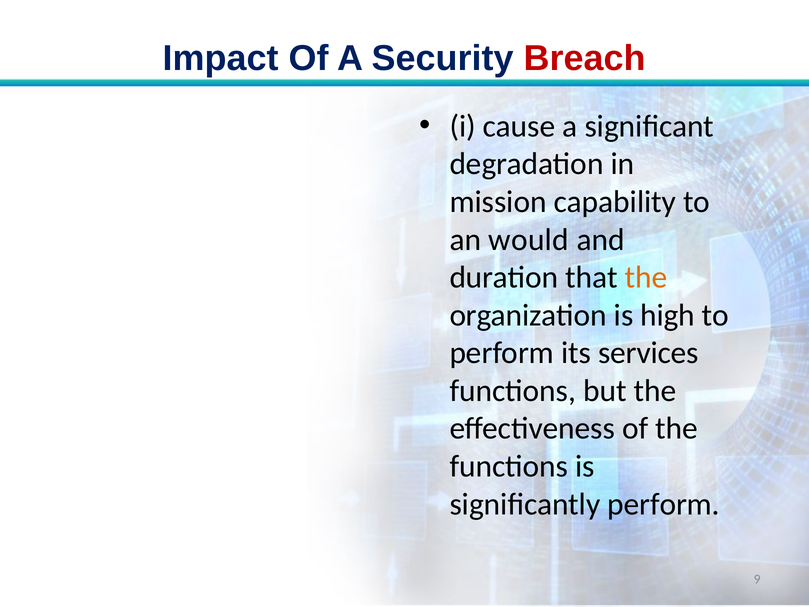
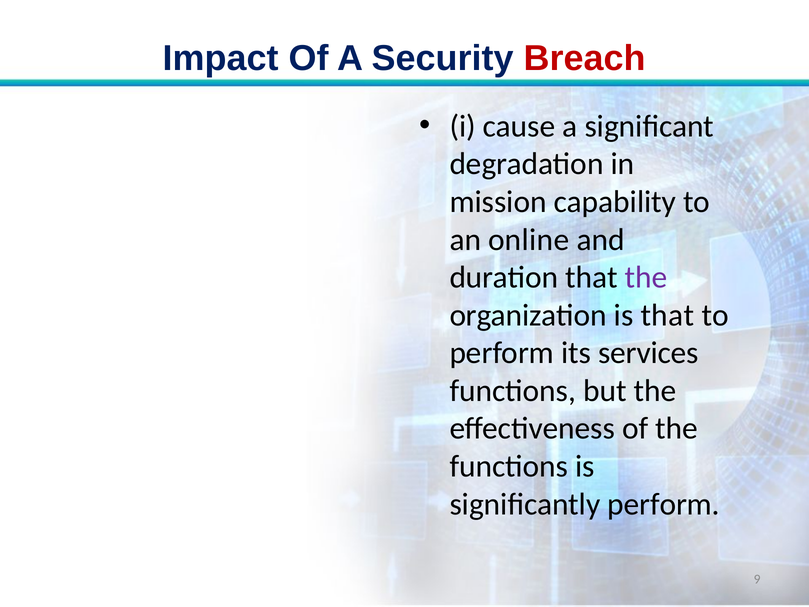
would: would -> online
the at (646, 277) colour: orange -> purple
is high: high -> that
